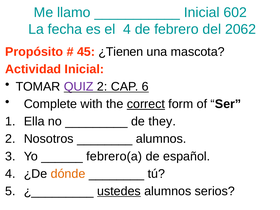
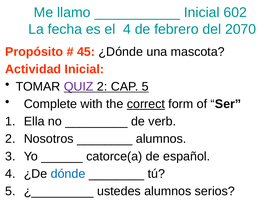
2062: 2062 -> 2070
¿Tienen: ¿Tienen -> ¿Dónde
CAP 6: 6 -> 5
they: they -> verb
febrero(a: febrero(a -> catorce(a
dónde colour: orange -> blue
ustedes underline: present -> none
